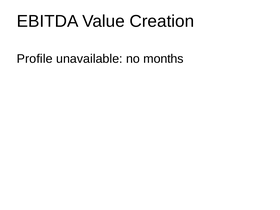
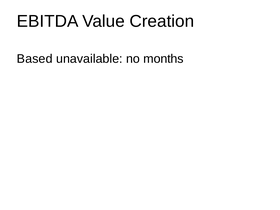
Profile: Profile -> Based
